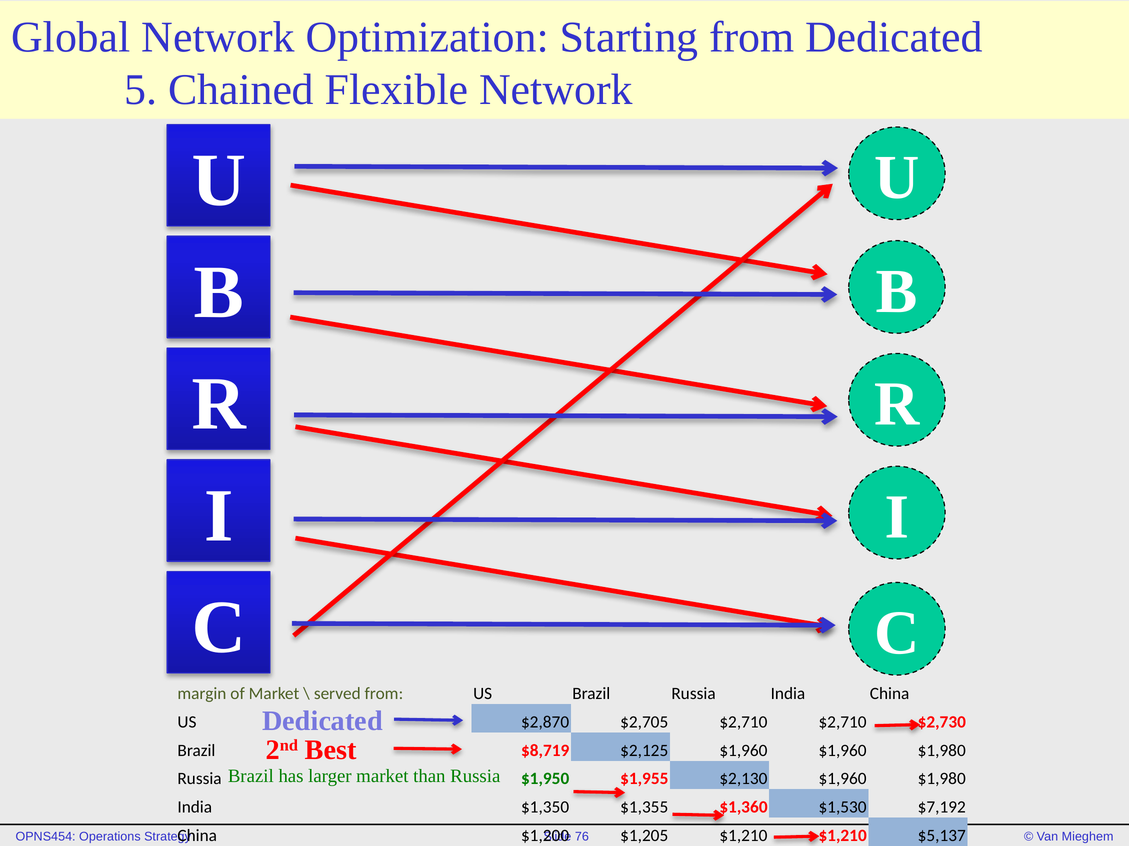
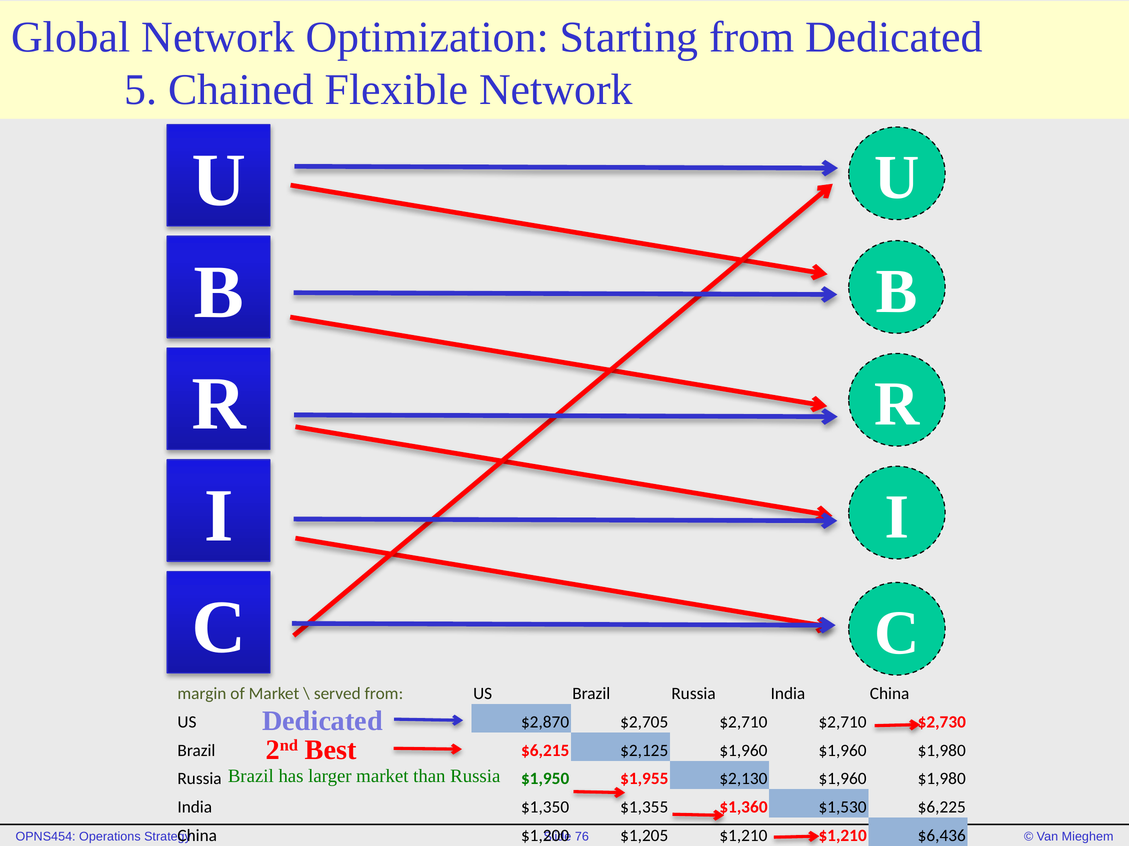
$8,719: $8,719 -> $6,215
$7,192: $7,192 -> $6,225
$5,137: $5,137 -> $6,436
